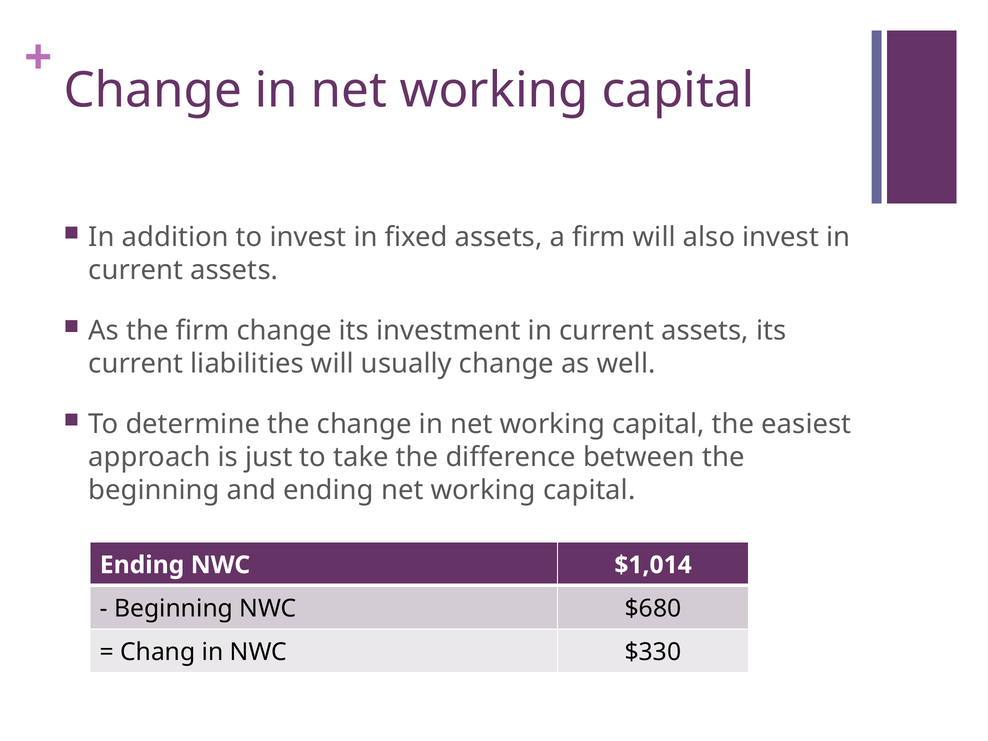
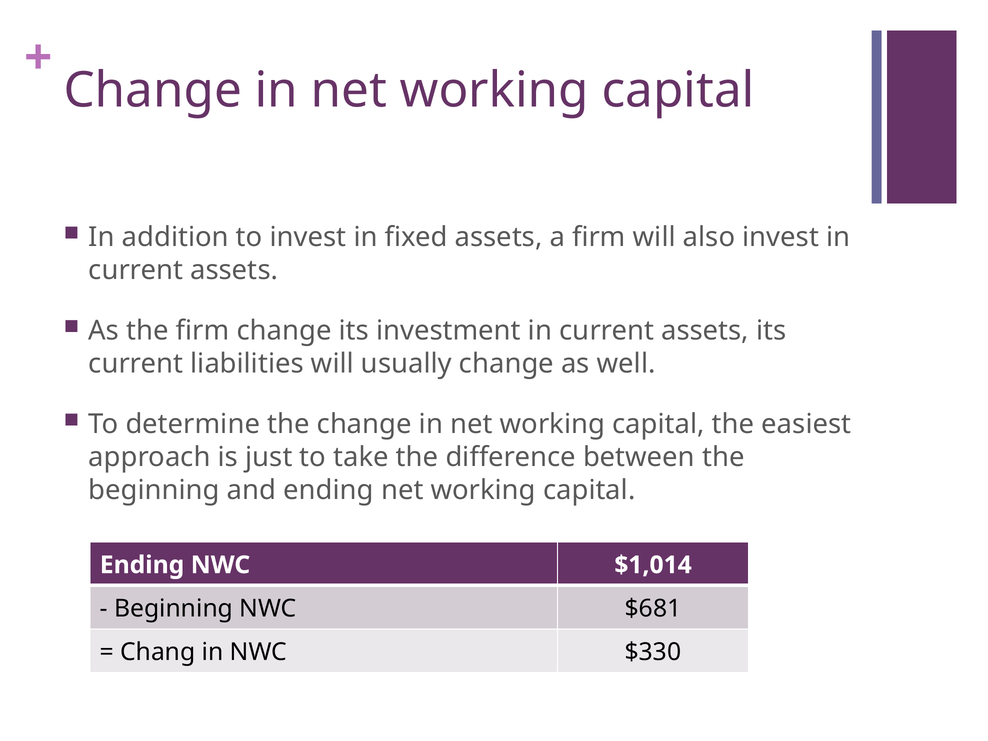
$680: $680 -> $681
